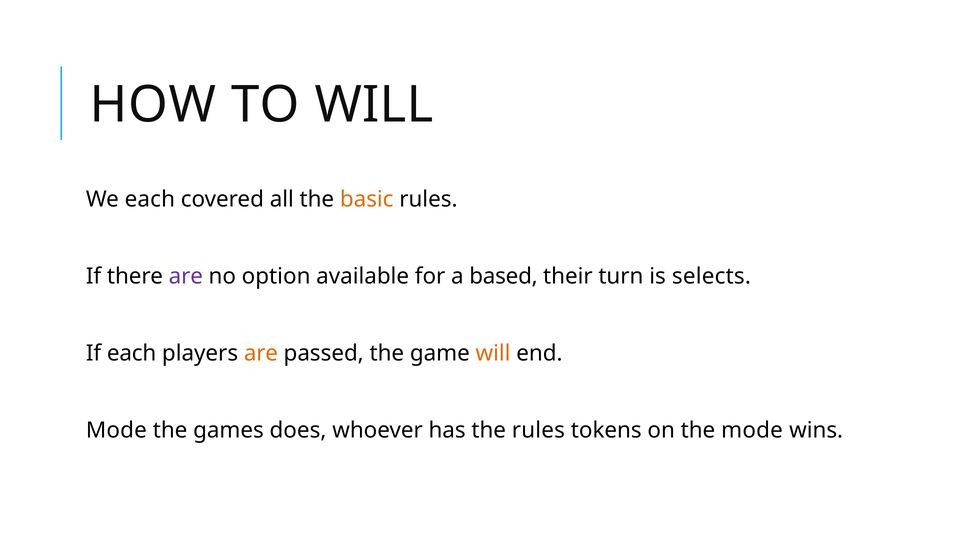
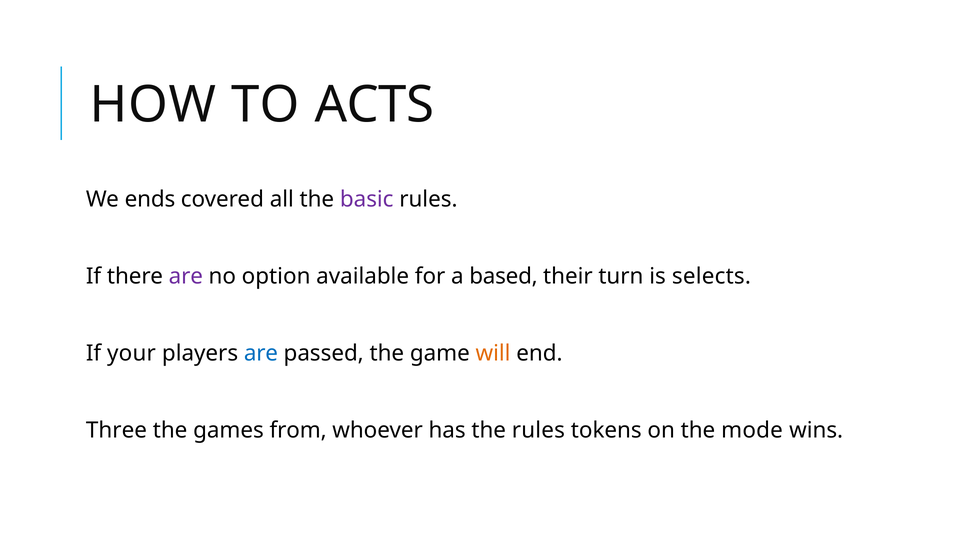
TO WILL: WILL -> ACTS
We each: each -> ends
basic colour: orange -> purple
If each: each -> your
are at (261, 353) colour: orange -> blue
Mode at (116, 430): Mode -> Three
does: does -> from
